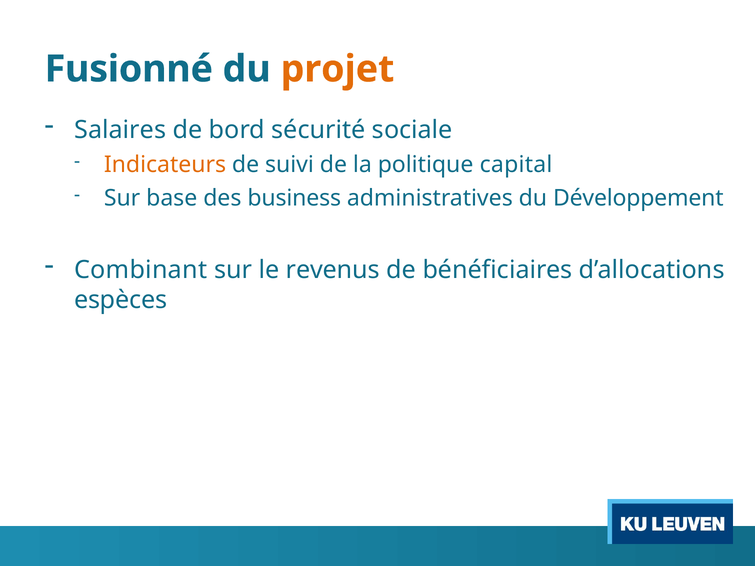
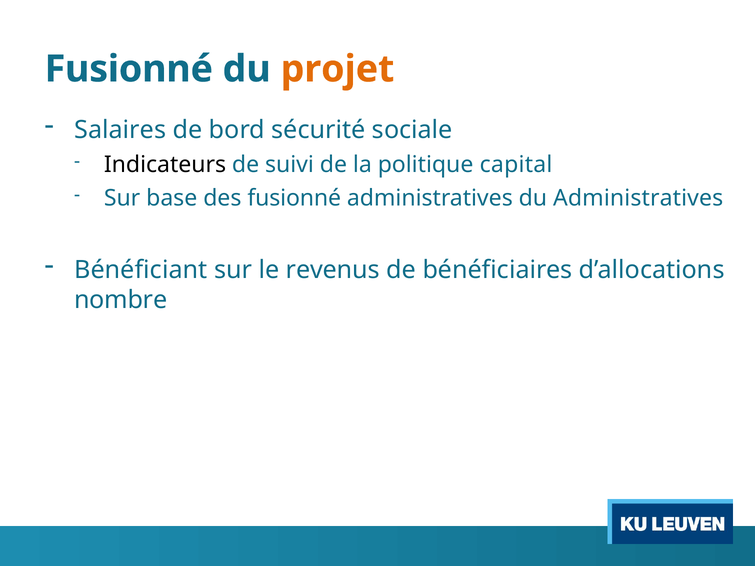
Indicateurs colour: orange -> black
des business: business -> fusionné
du Développement: Développement -> Administratives
Combinant: Combinant -> Bénéficiant
espèces: espèces -> nombre
